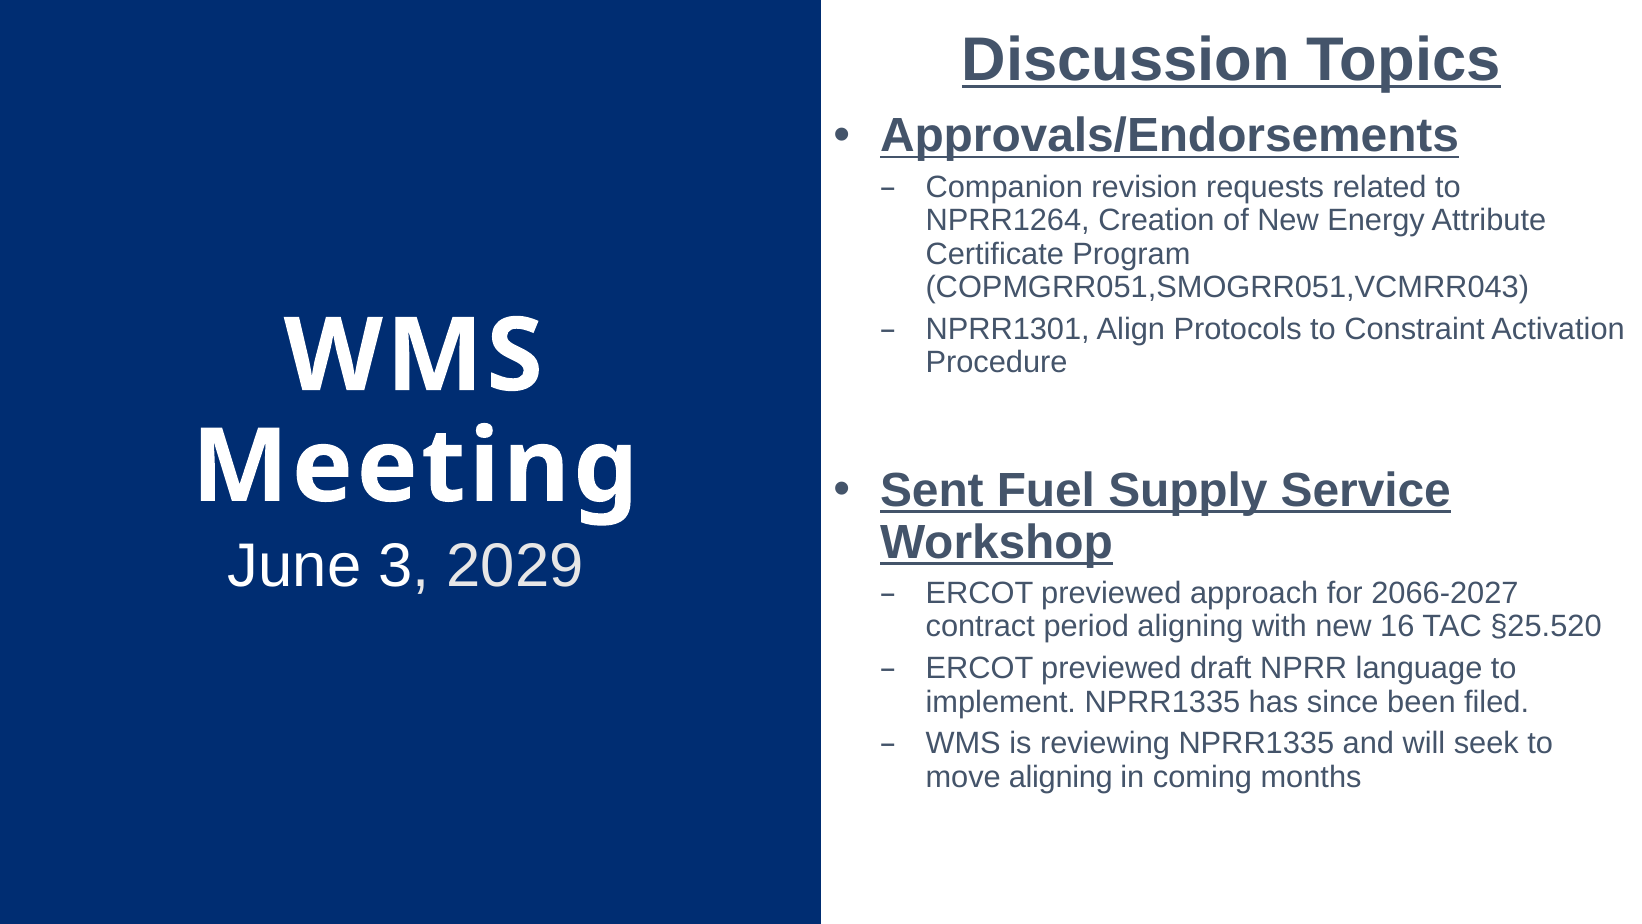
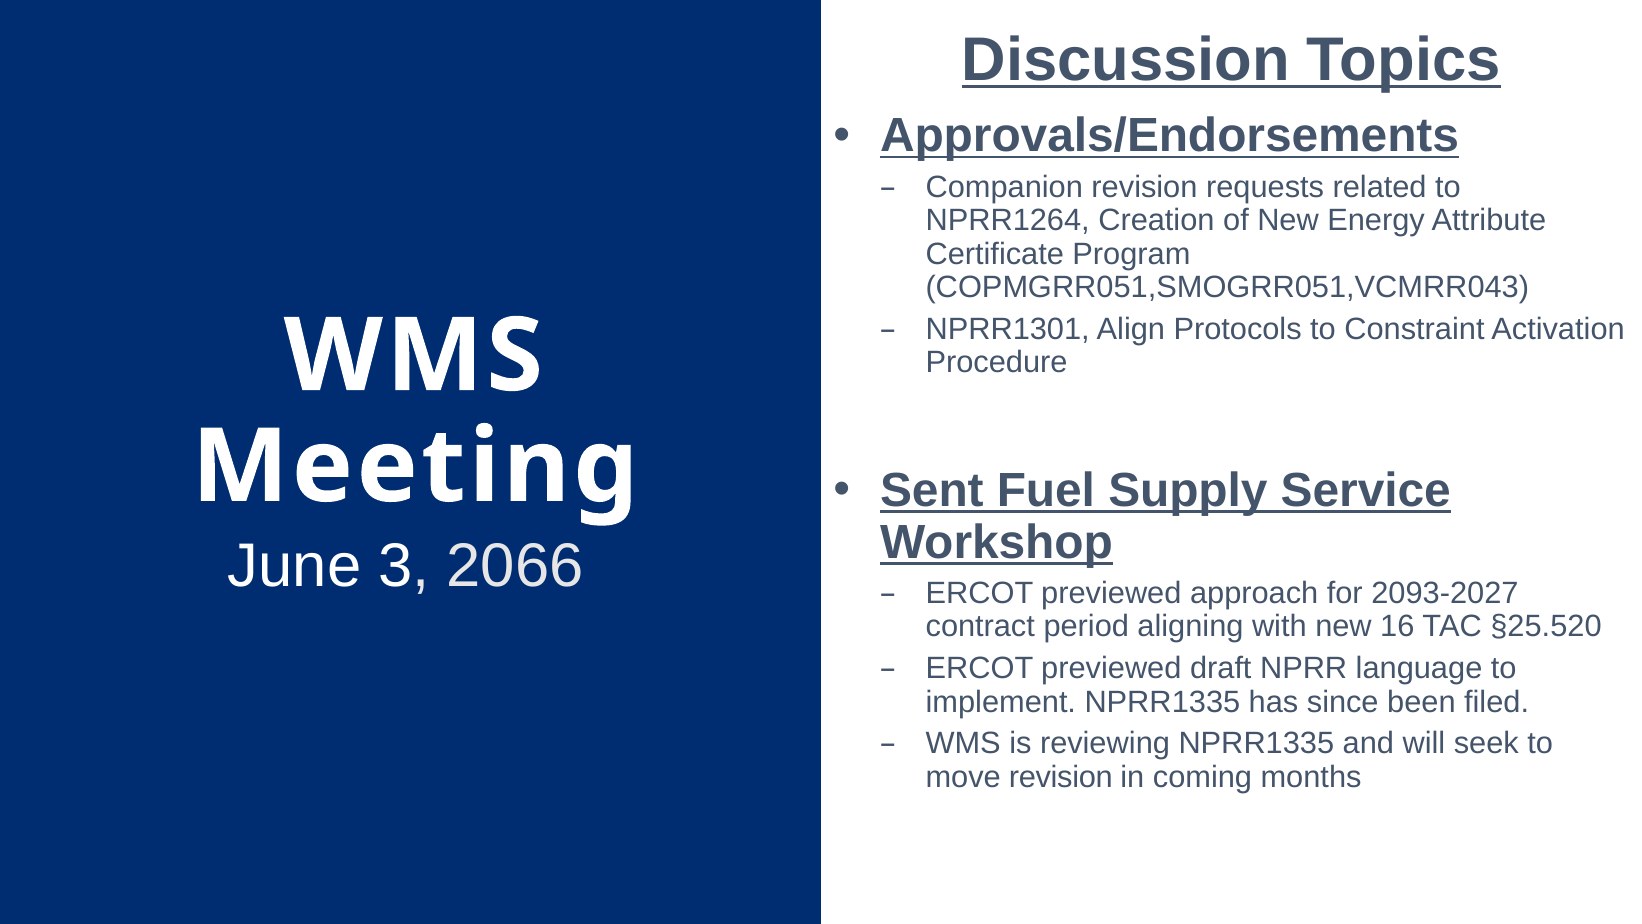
2029: 2029 -> 2066
2066-2027: 2066-2027 -> 2093-2027
move aligning: aligning -> revision
